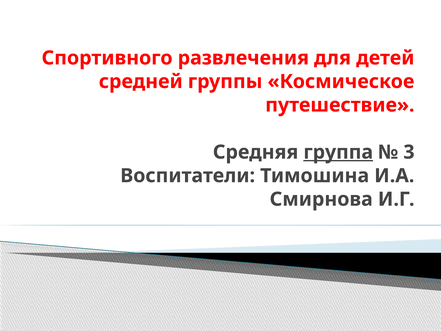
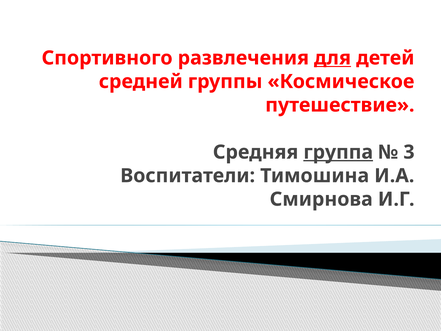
для underline: none -> present
